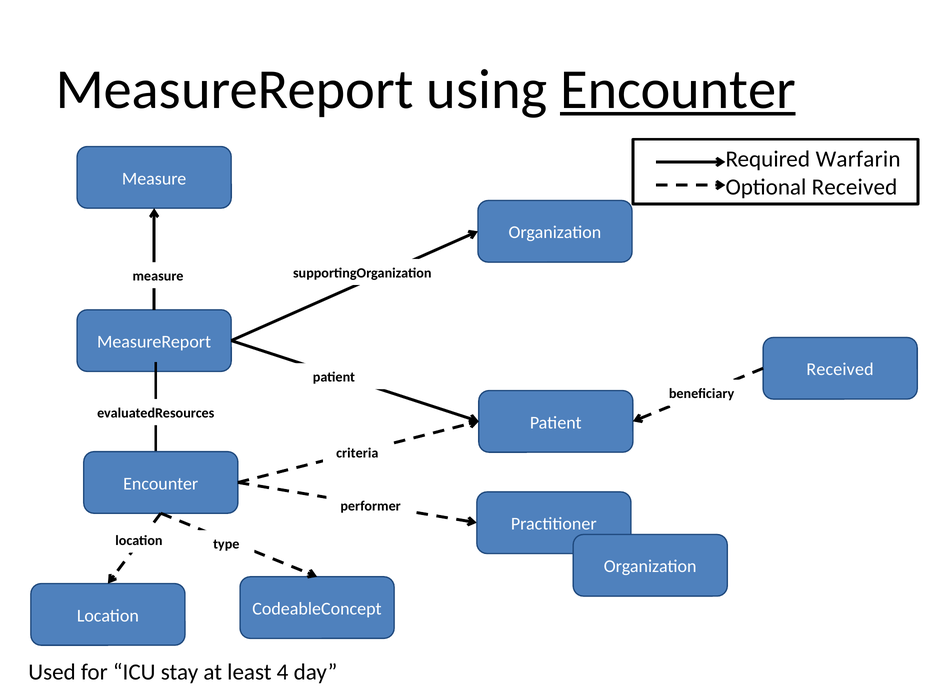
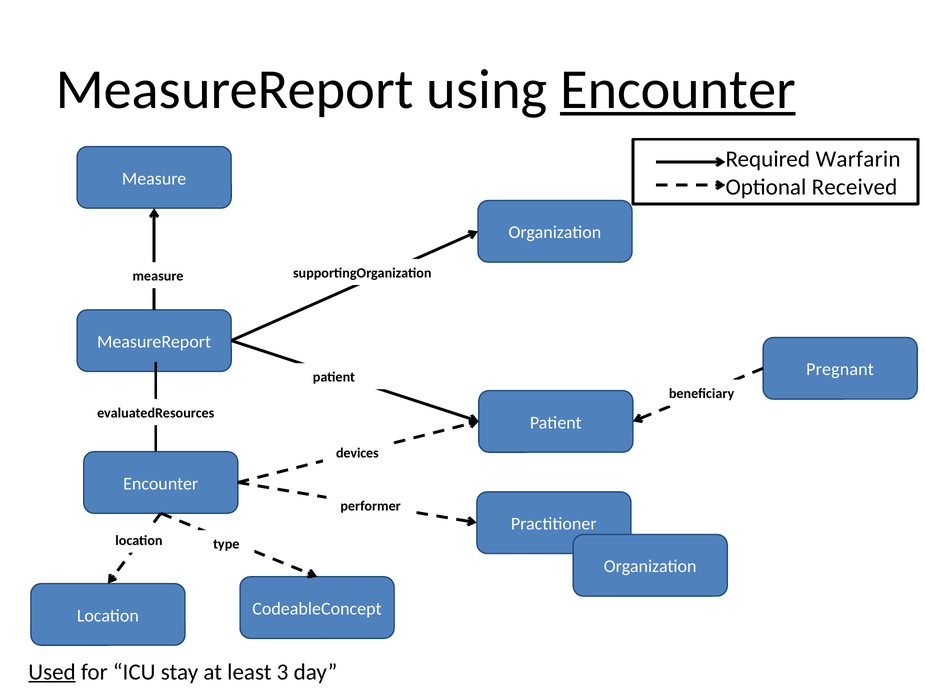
Received at (840, 369): Received -> Pregnant
criteria: criteria -> devices
Used underline: none -> present
4: 4 -> 3
